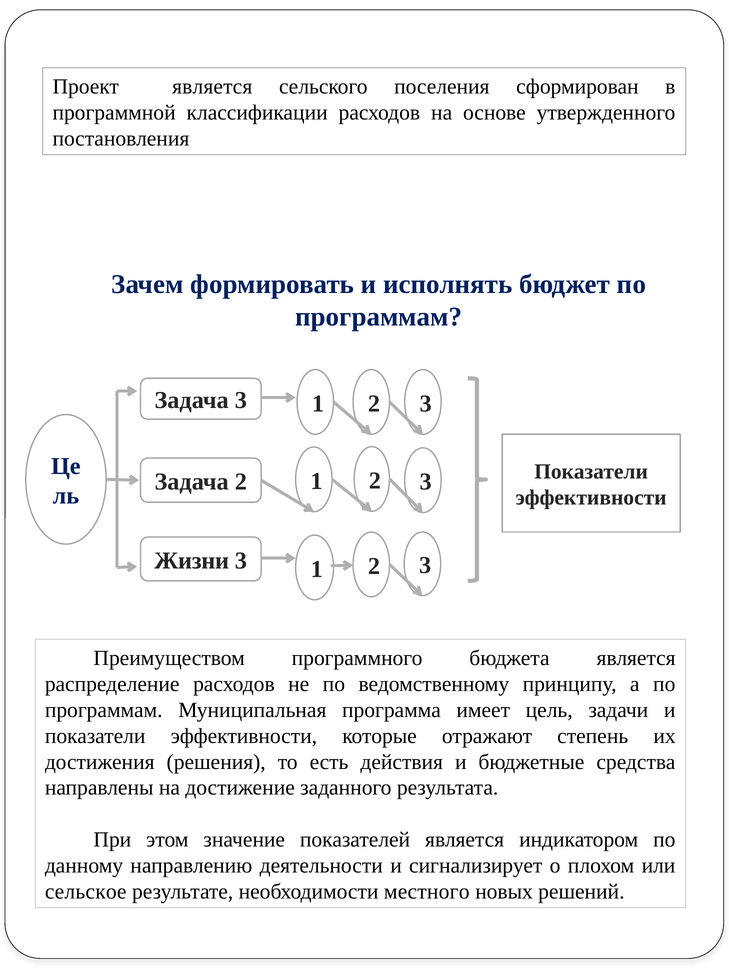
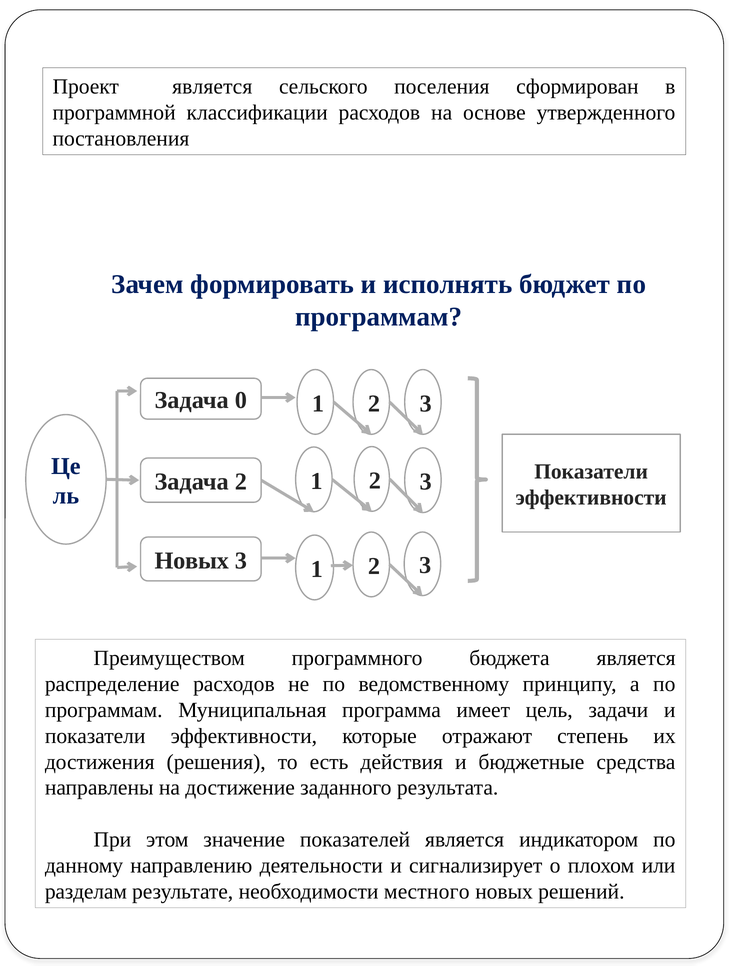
Задача 3: 3 -> 0
Жизни at (192, 561): Жизни -> Новых
сельское: сельское -> разделам
